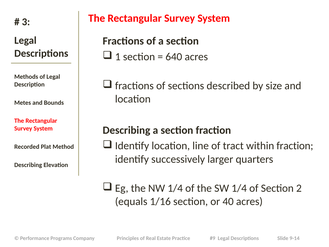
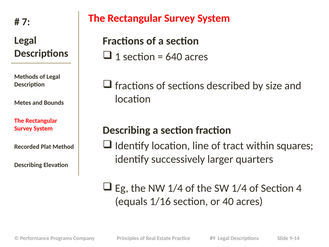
3: 3 -> 7
within fraction: fraction -> squares
2: 2 -> 4
